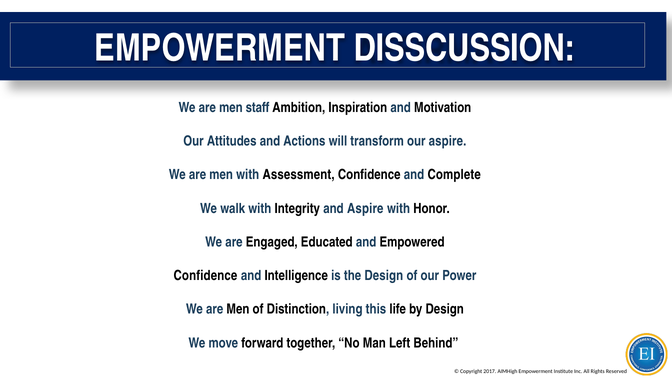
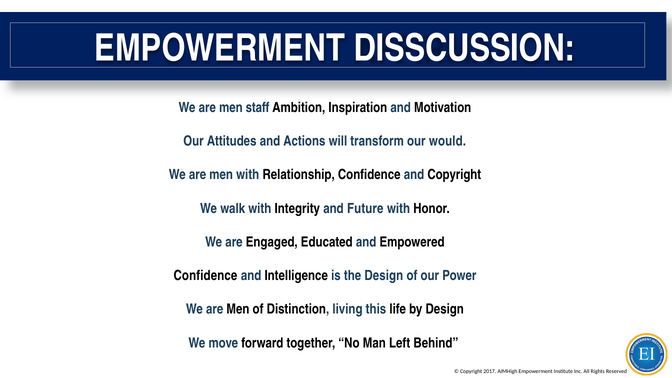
our aspire: aspire -> would
Assessment: Assessment -> Relationship
and Complete: Complete -> Copyright
and Aspire: Aspire -> Future
